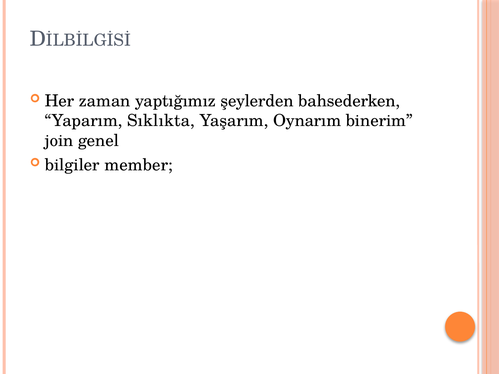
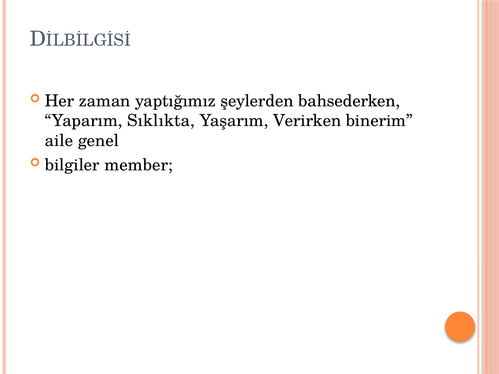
Oynarım: Oynarım -> Verirken
join: join -> aile
